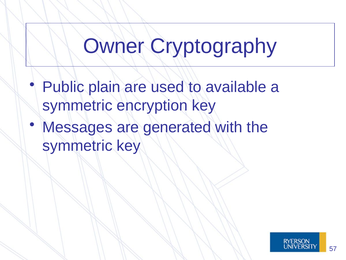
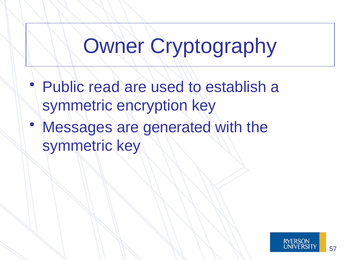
plain: plain -> read
available: available -> establish
